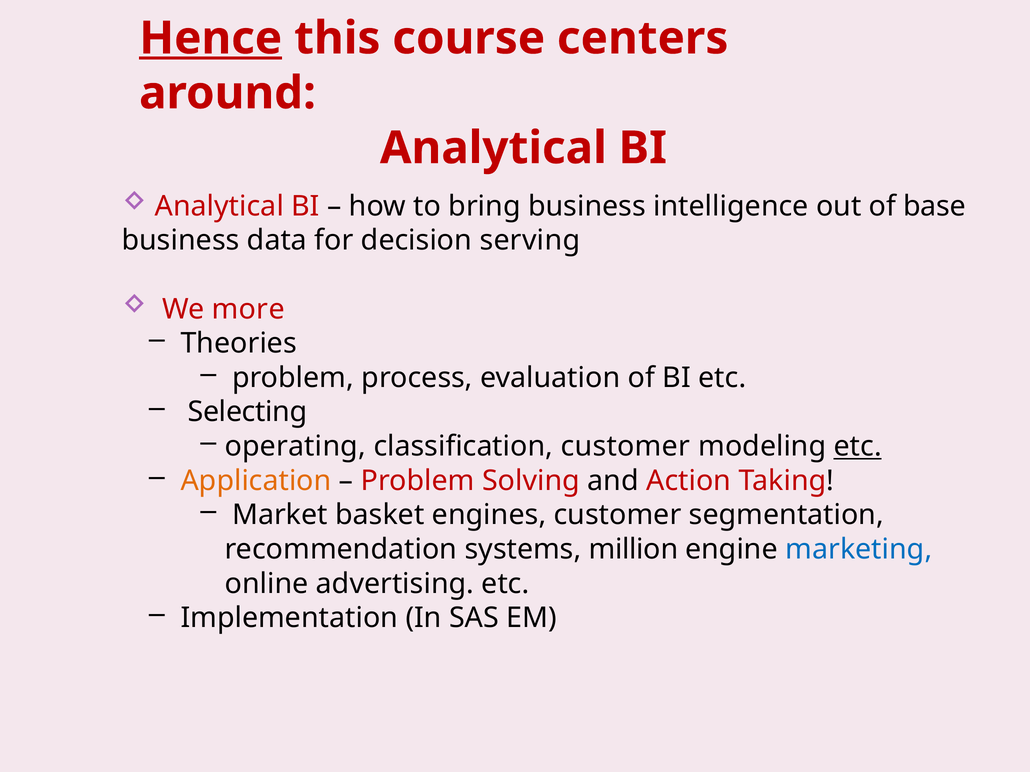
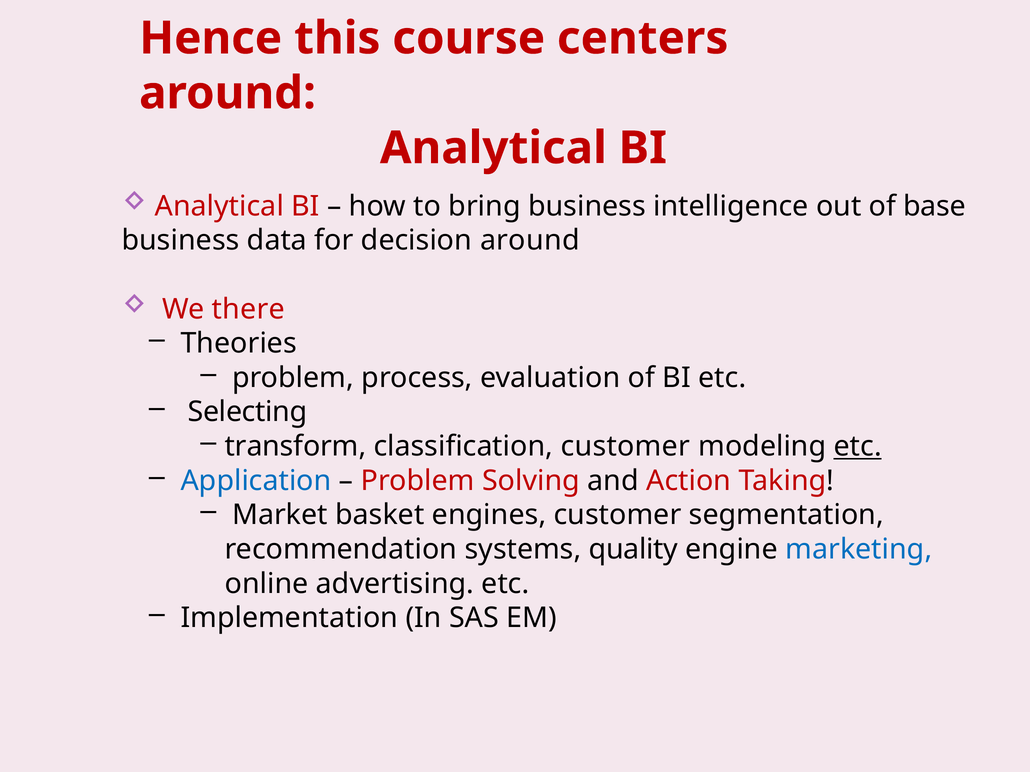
Hence underline: present -> none
decision serving: serving -> around
more: more -> there
operating: operating -> transform
Application colour: orange -> blue
million: million -> quality
